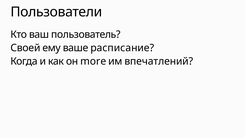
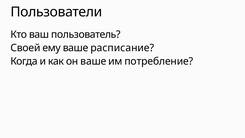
он more: more -> ваше
впечатлений: впечатлений -> потребление
